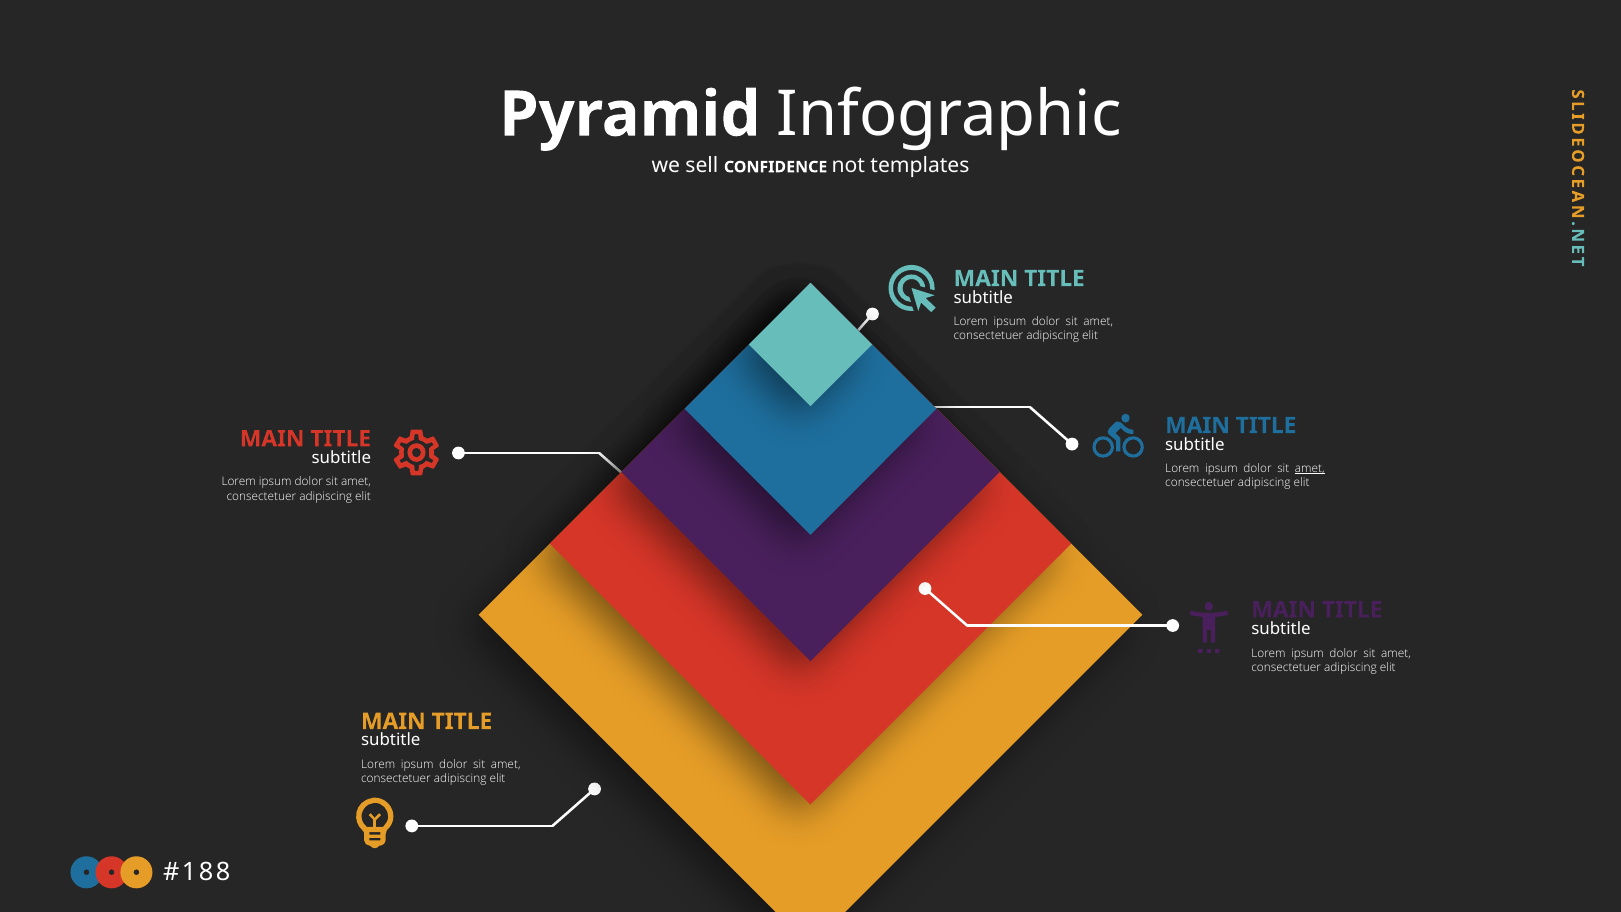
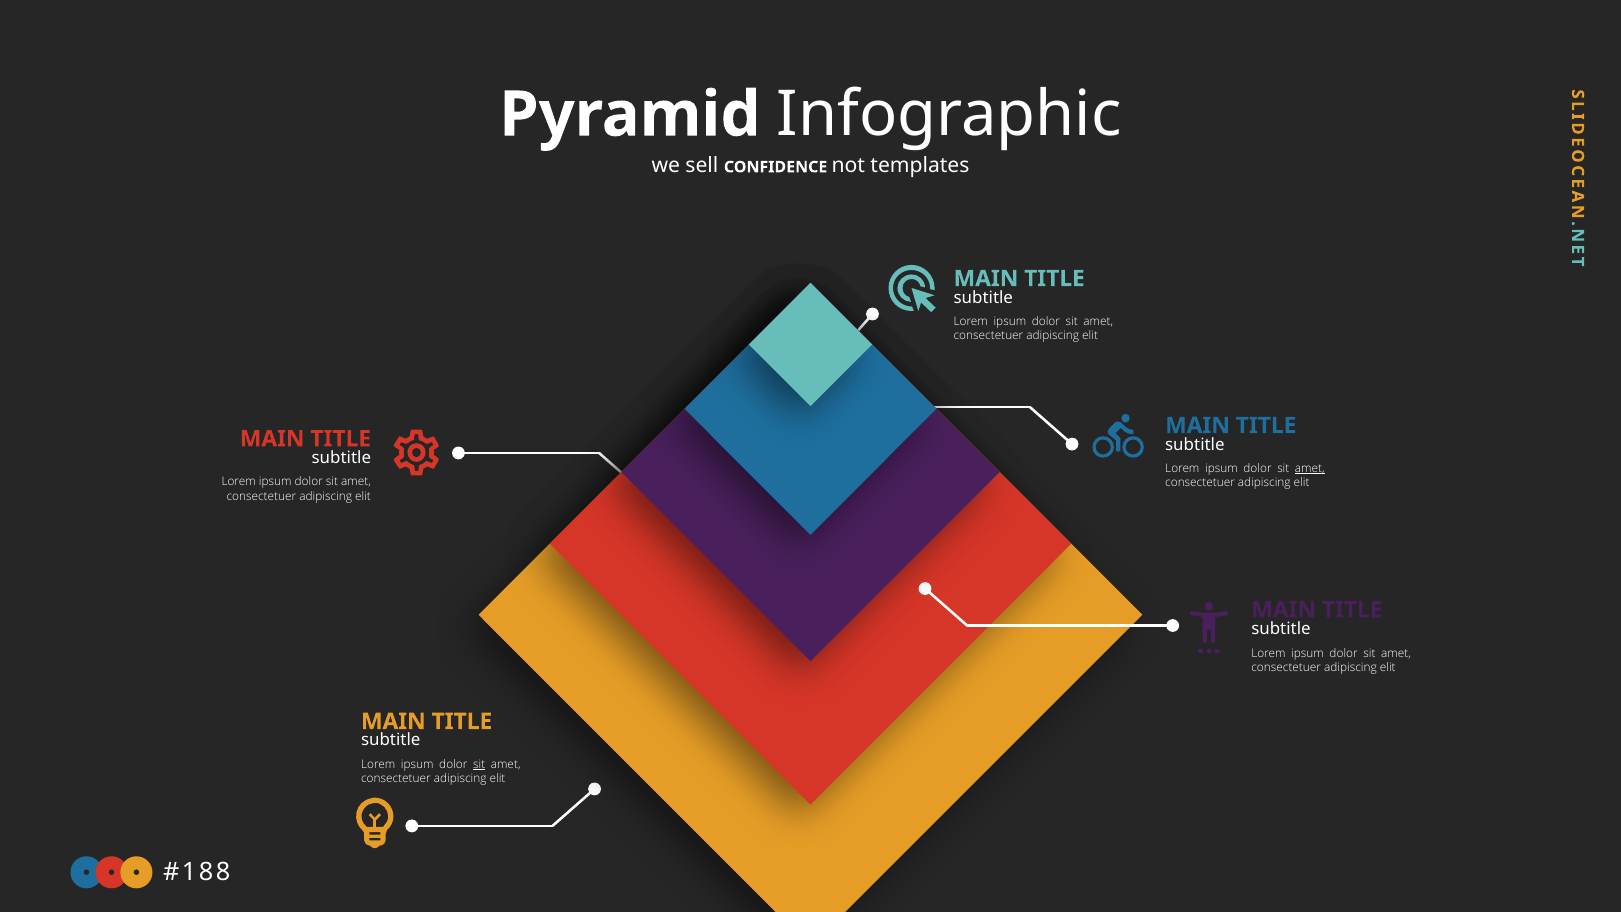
sit at (479, 765) underline: none -> present
